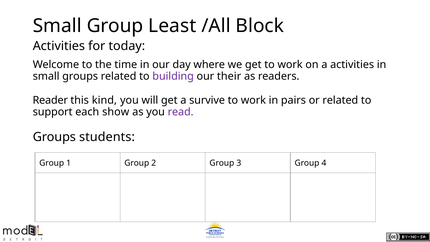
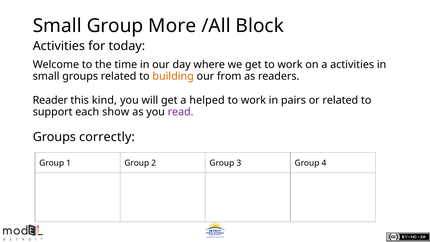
Least: Least -> More
building colour: purple -> orange
their: their -> from
survive: survive -> helped
students: students -> correctly
